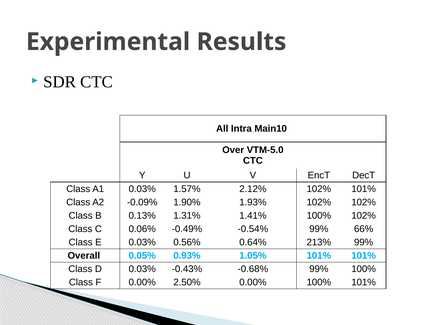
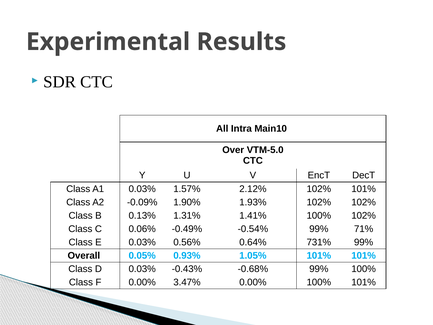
66%: 66% -> 71%
213%: 213% -> 731%
2.50%: 2.50% -> 3.47%
